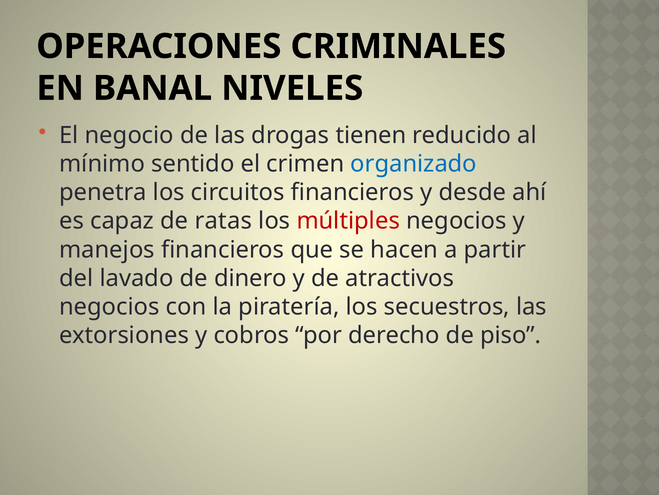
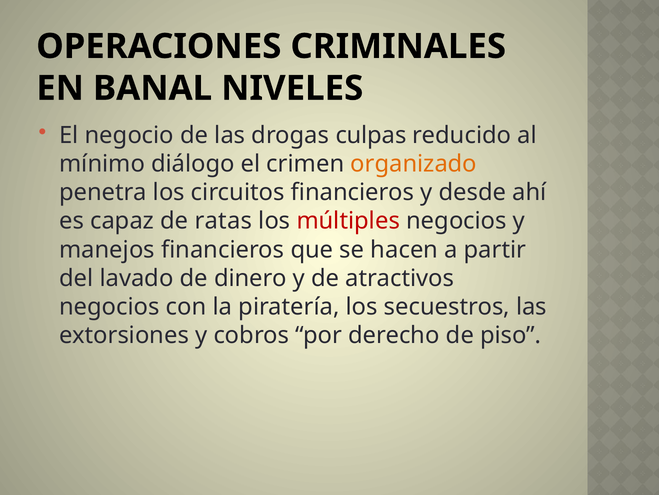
tienen: tienen -> culpas
sentido: sentido -> diálogo
organizado colour: blue -> orange
